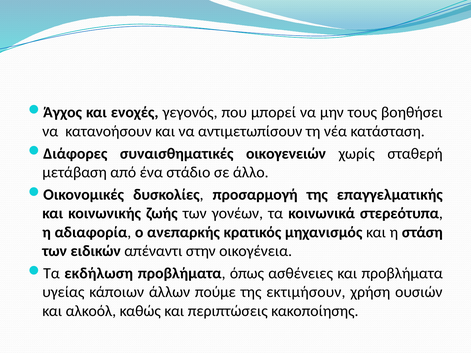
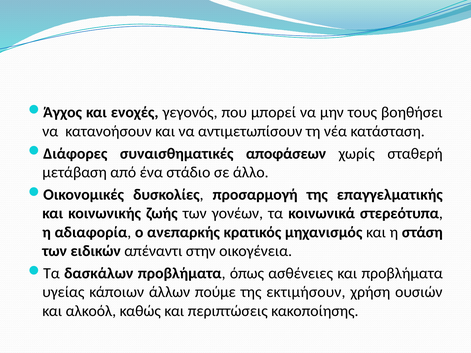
οικογενειών: οικογενειών -> αποφάσεων
εκδήλωση: εκδήλωση -> δασκάλων
